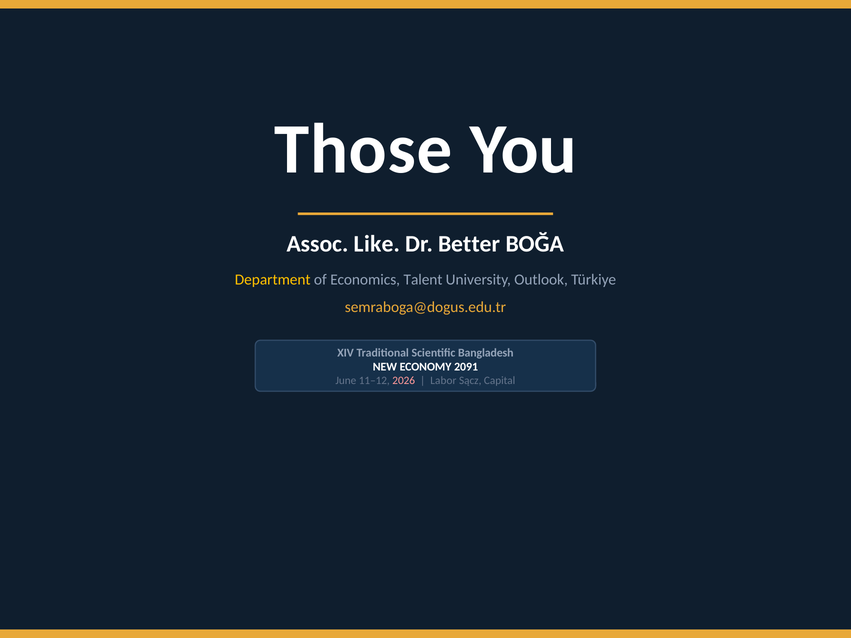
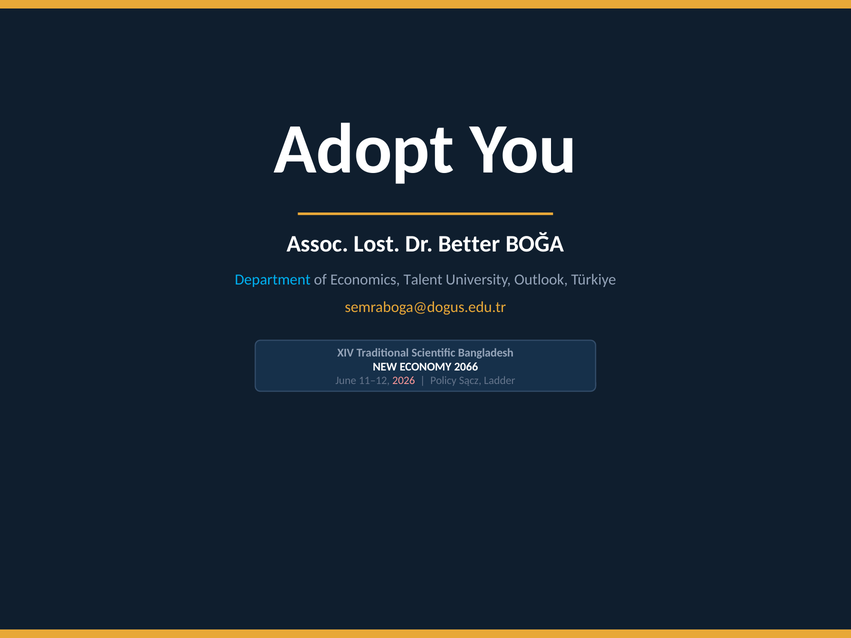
Those: Those -> Adopt
Like: Like -> Lost
Department colour: yellow -> light blue
2091: 2091 -> 2066
Labor: Labor -> Policy
Capital: Capital -> Ladder
